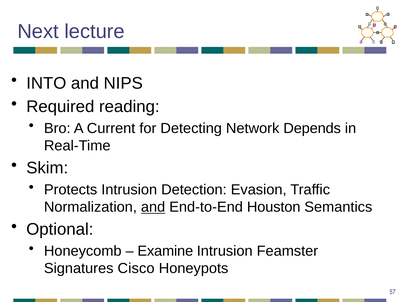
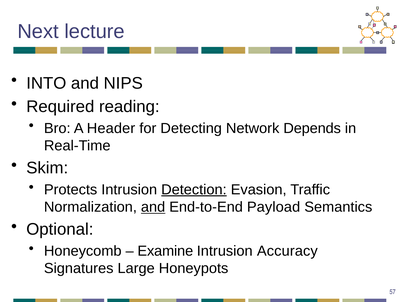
Current: Current -> Header
Detection underline: none -> present
Houston: Houston -> Payload
Feamster: Feamster -> Accuracy
Cisco: Cisco -> Large
